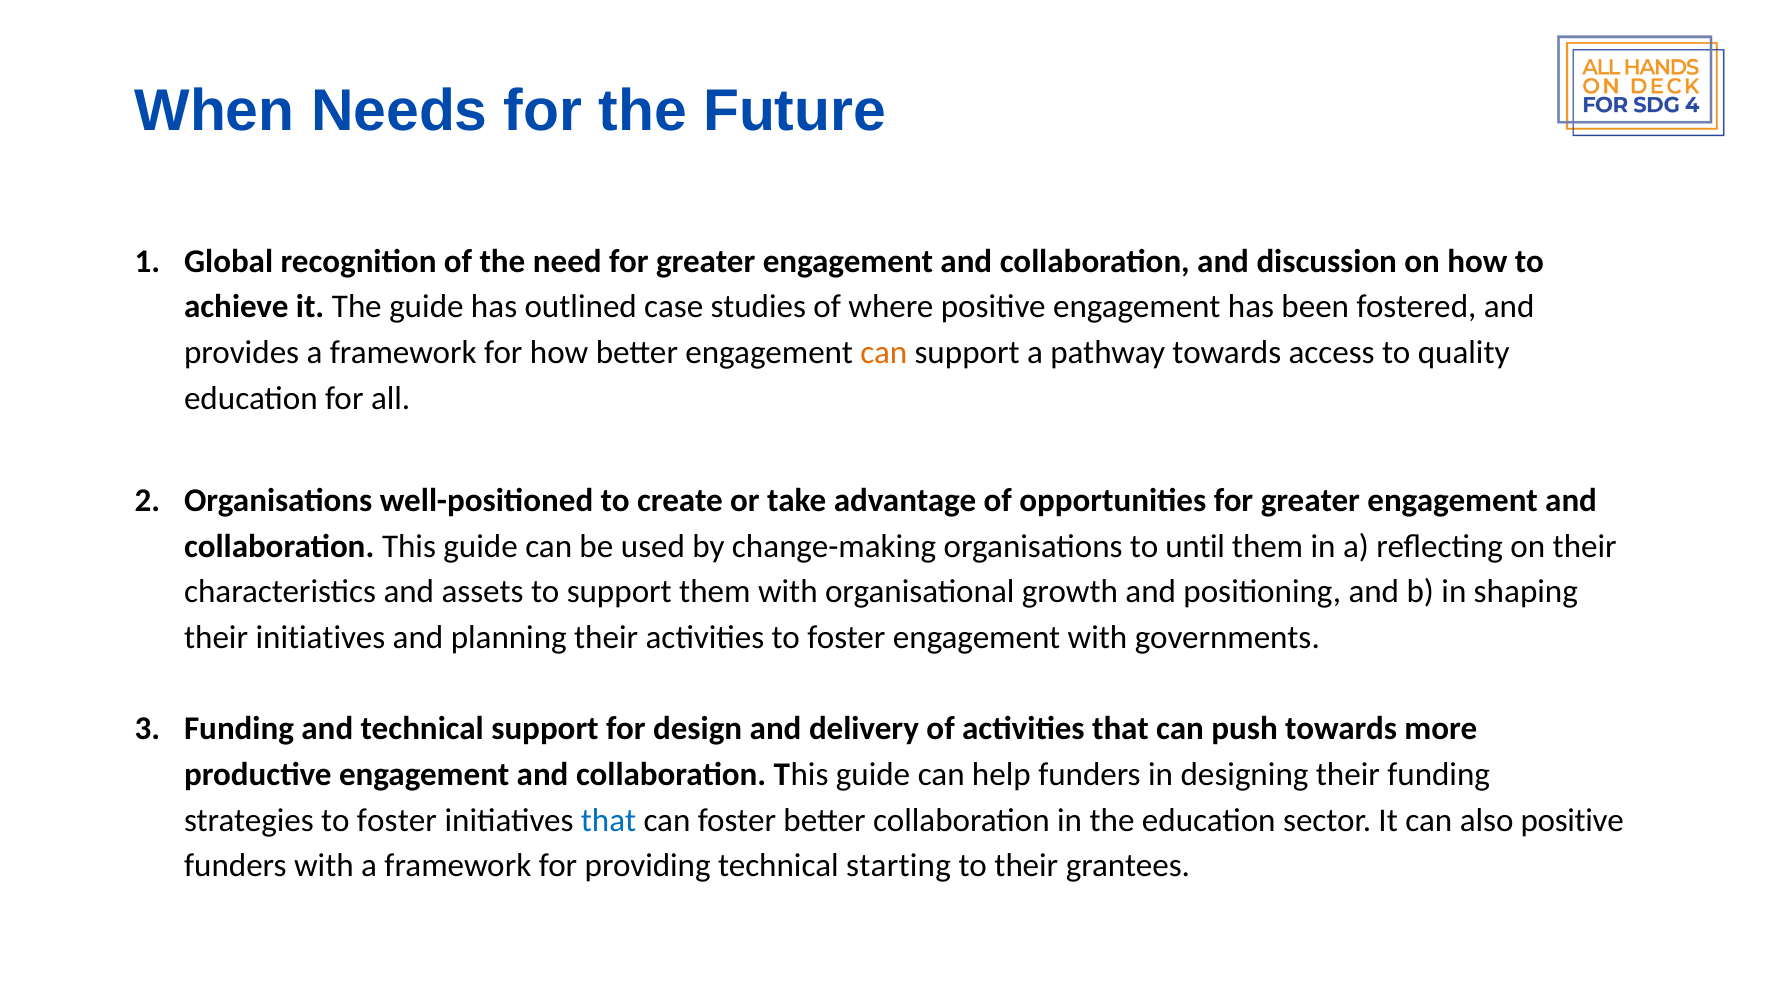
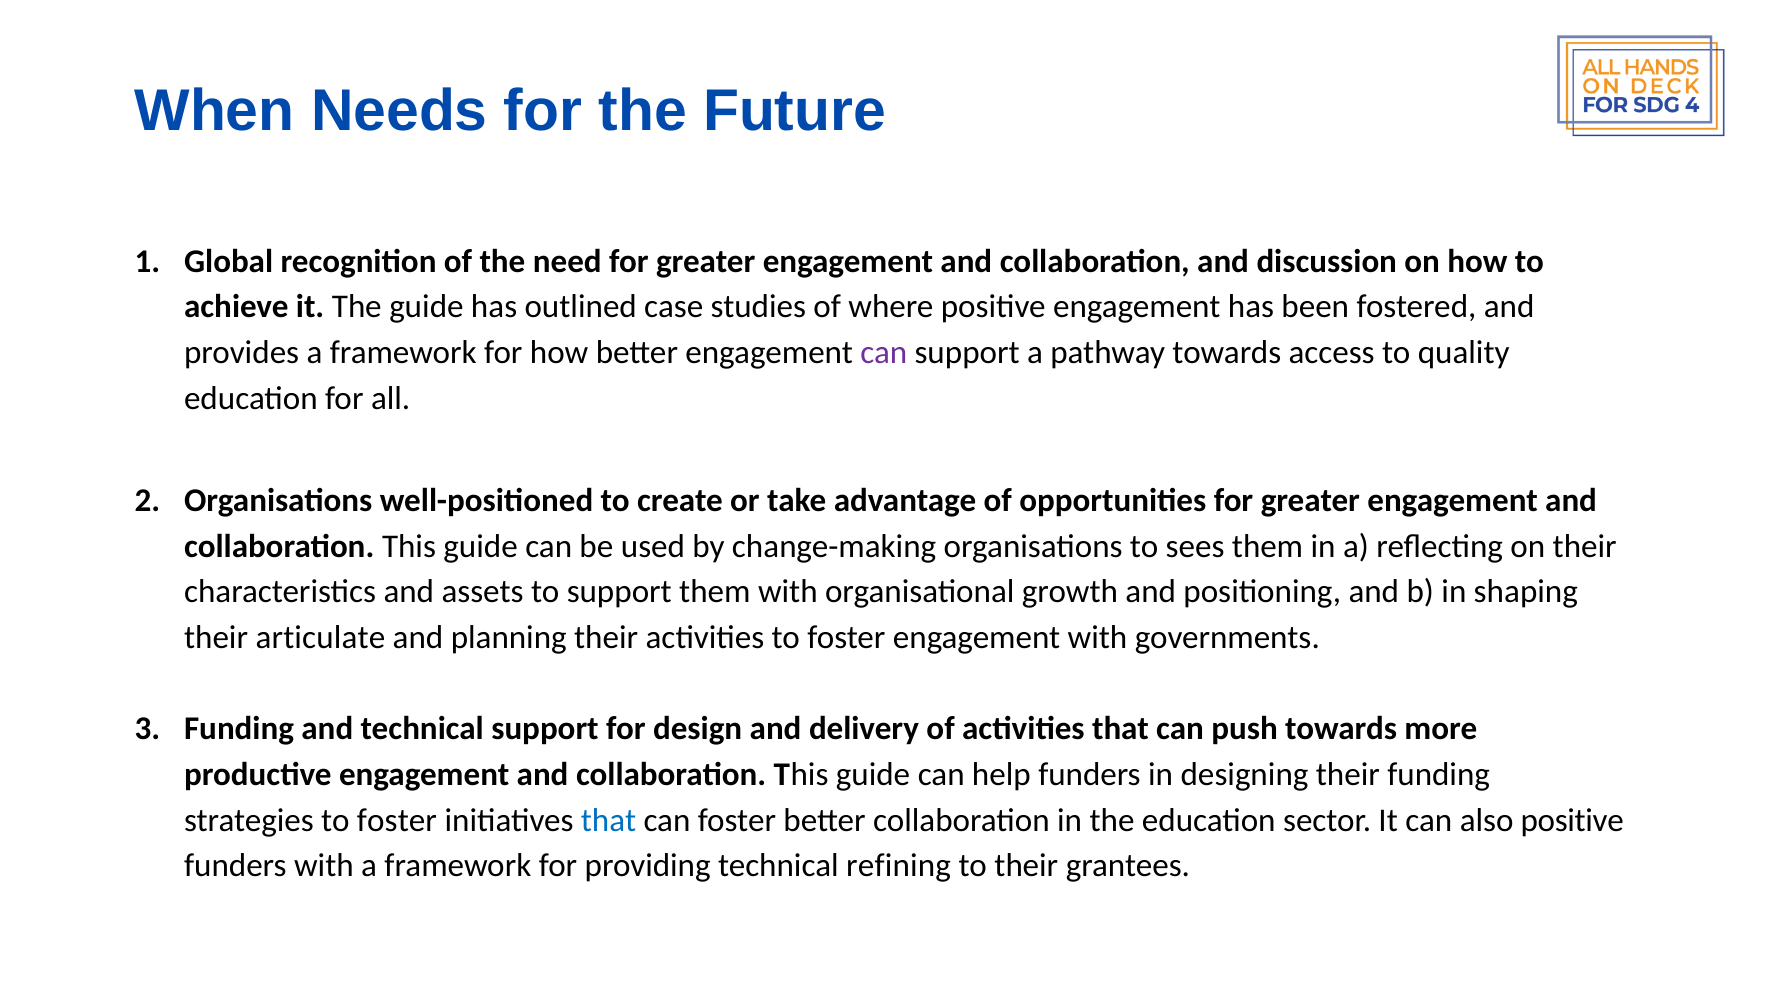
can at (884, 352) colour: orange -> purple
until: until -> sees
their initiatives: initiatives -> articulate
starting: starting -> refining
